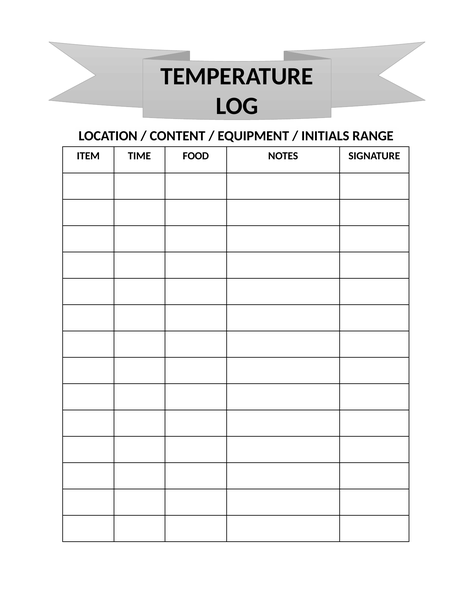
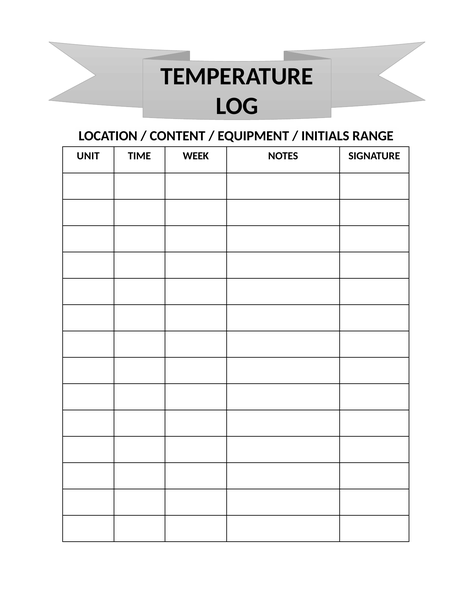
ITEM: ITEM -> UNIT
FOOD: FOOD -> WEEK
